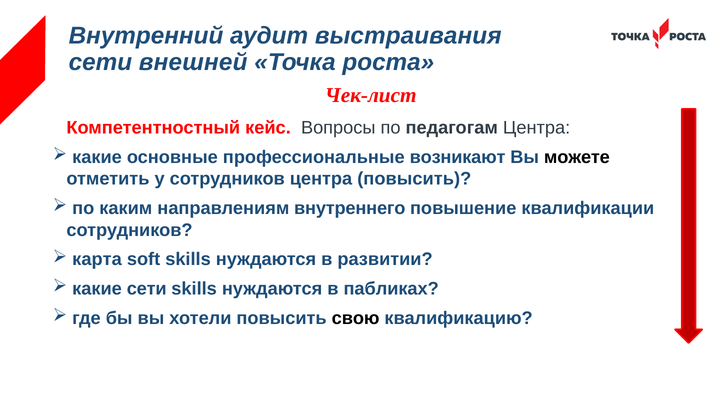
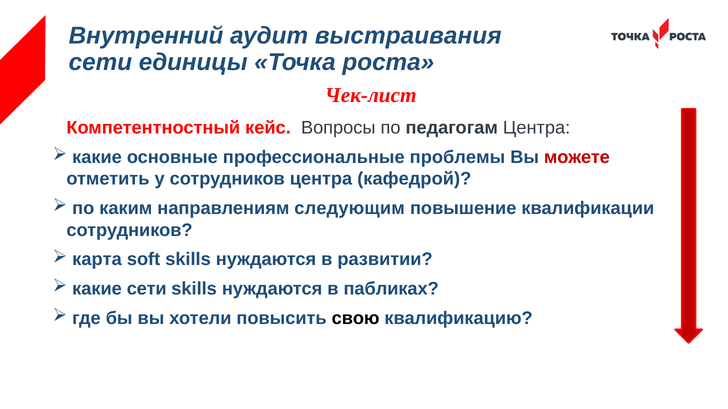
внешней: внешней -> единицы
возникают: возникают -> проблемы
можете colour: black -> red
центра повысить: повысить -> кафедрой
внутреннего: внутреннего -> следующим
